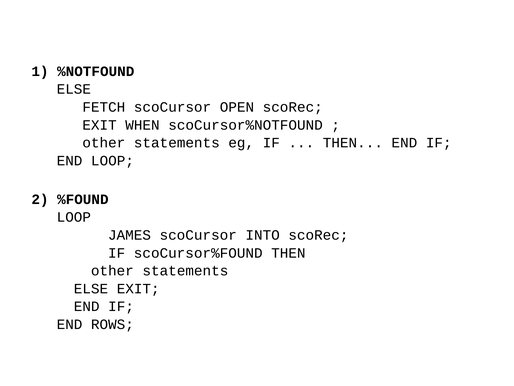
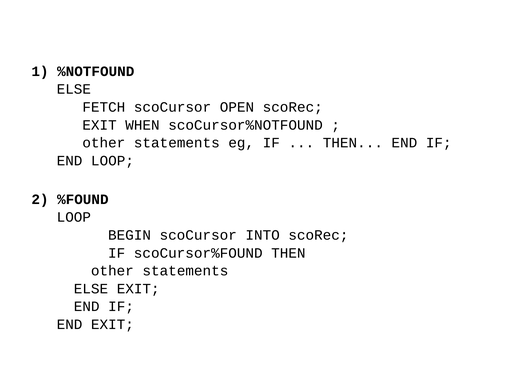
JAMES: JAMES -> BEGIN
END ROWS: ROWS -> EXIT
